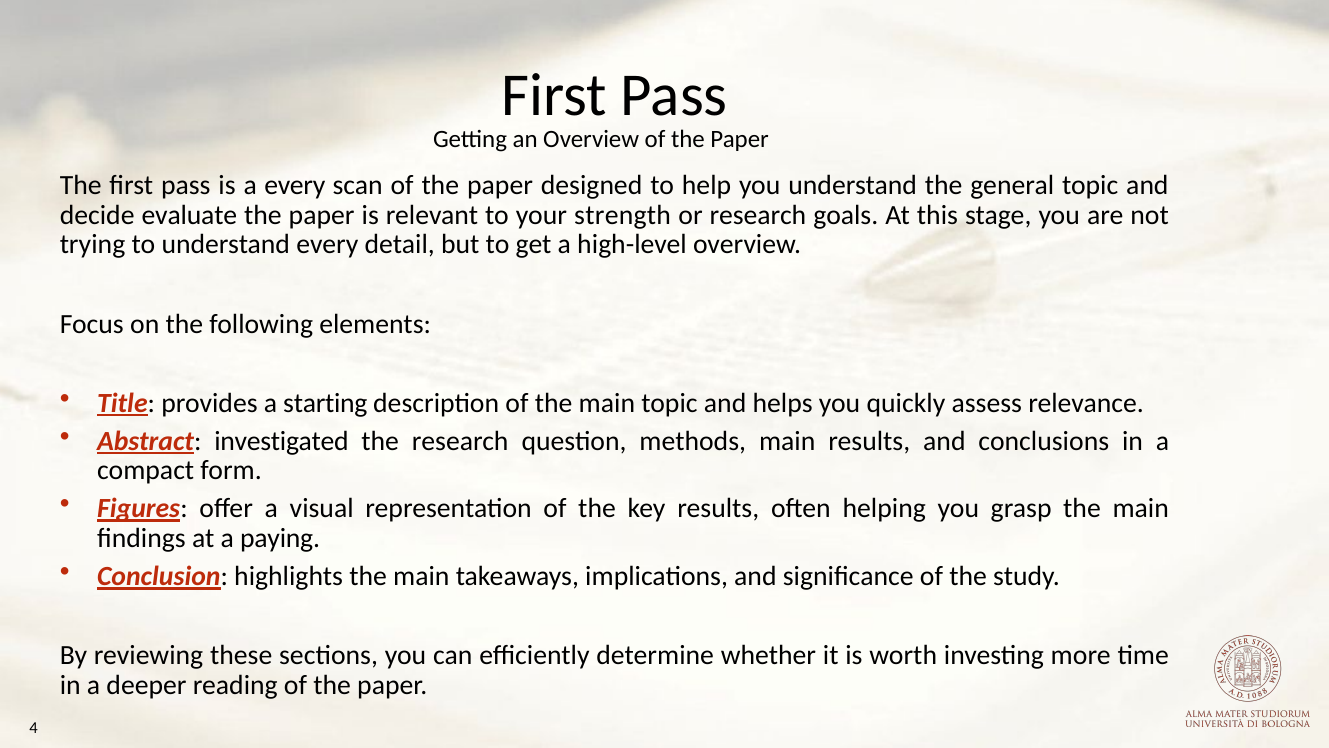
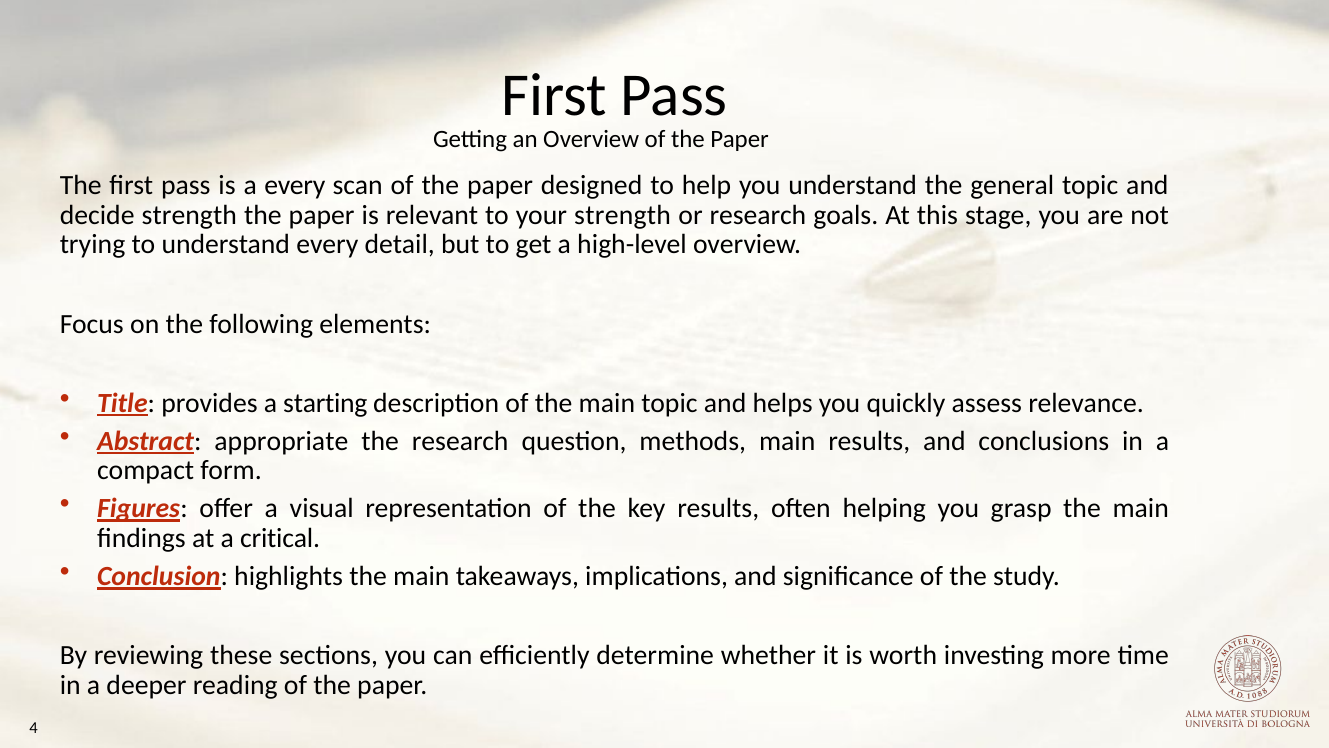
decide evaluate: evaluate -> strength
investigated: investigated -> appropriate
paying: paying -> critical
